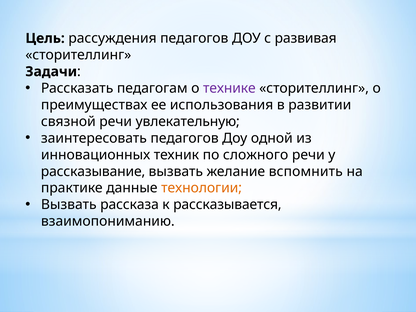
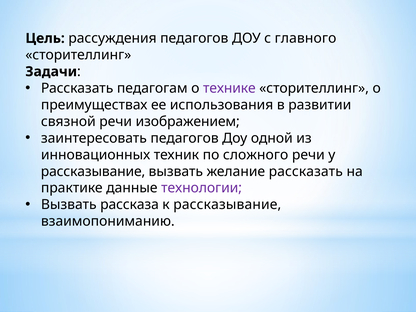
развивая: развивая -> главного
увлекательную: увлекательную -> изображением
желание вспомнить: вспомнить -> рассказать
технологии colour: orange -> purple
к рассказывается: рассказывается -> рассказывание
